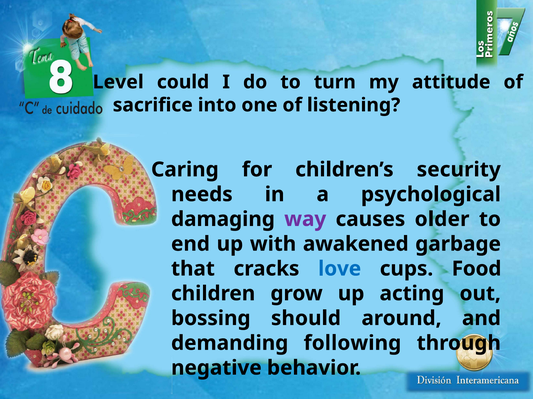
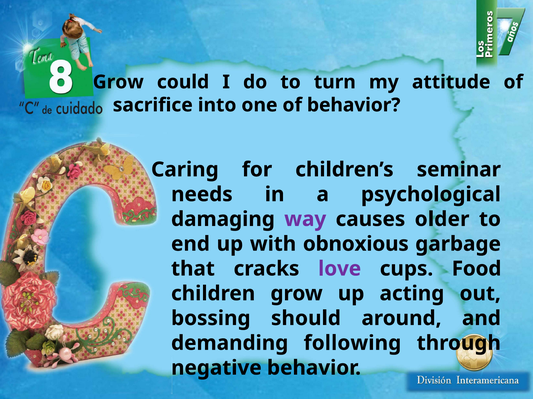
Level at (118, 82): Level -> Grow
of listening: listening -> behavior
security: security -> seminar
awakened: awakened -> obnoxious
love colour: blue -> purple
